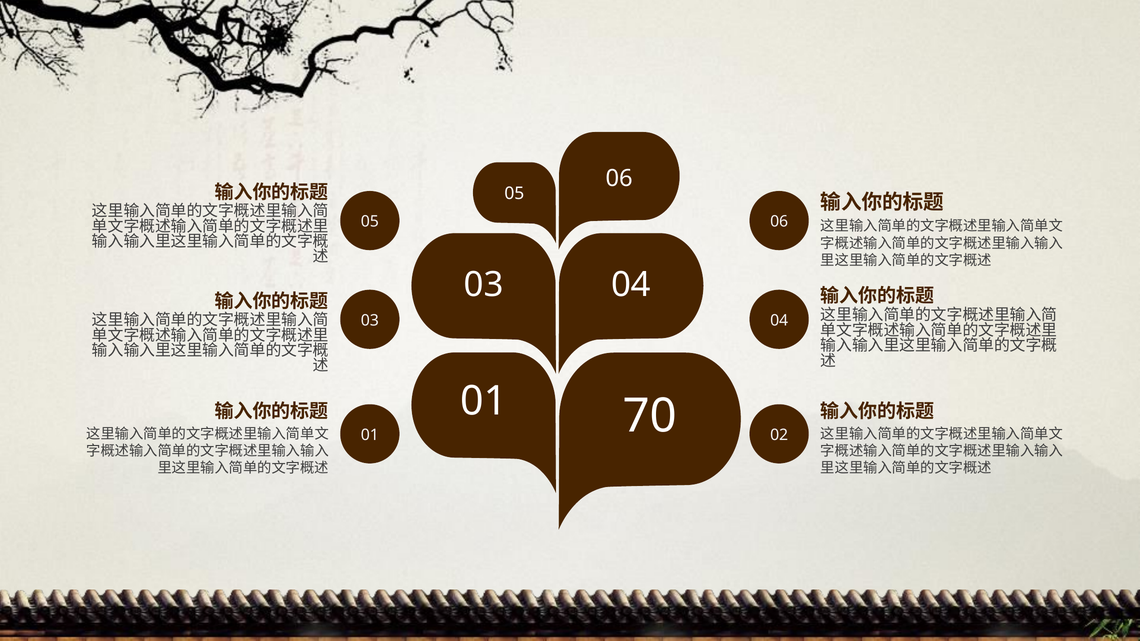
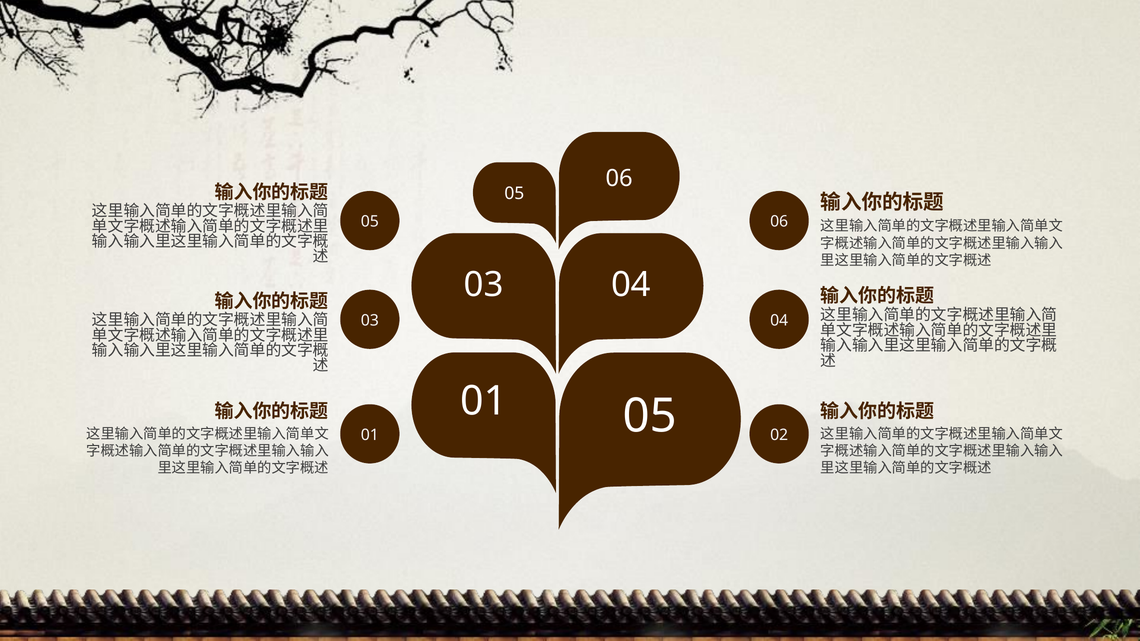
01 70: 70 -> 05
